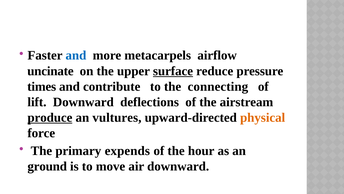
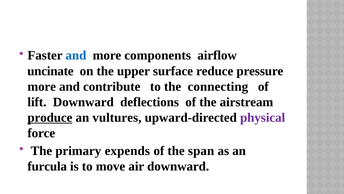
metacarpels: metacarpels -> components
surface underline: present -> none
times at (42, 86): times -> more
physical colour: orange -> purple
hour: hour -> span
ground: ground -> furcula
